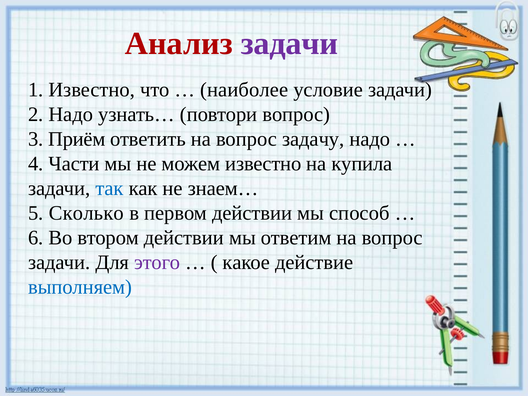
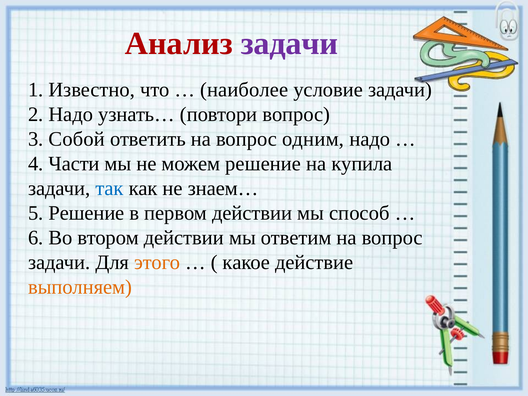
Приём: Приём -> Собой
задачу: задачу -> одним
можем известно: известно -> решение
5 Сколько: Сколько -> Решение
этого colour: purple -> orange
выполняем colour: blue -> orange
